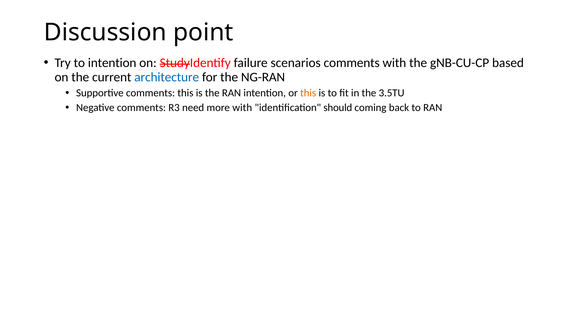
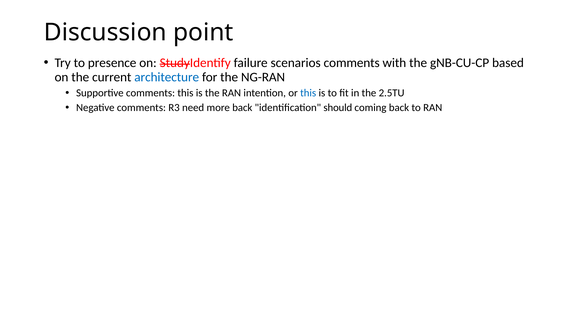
to intention: intention -> presence
this at (308, 93) colour: orange -> blue
3.5TU: 3.5TU -> 2.5TU
more with: with -> back
